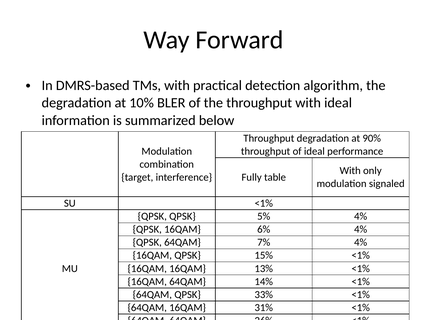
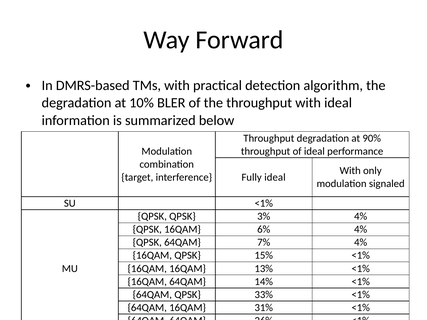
Fully table: table -> ideal
5%: 5% -> 3%
